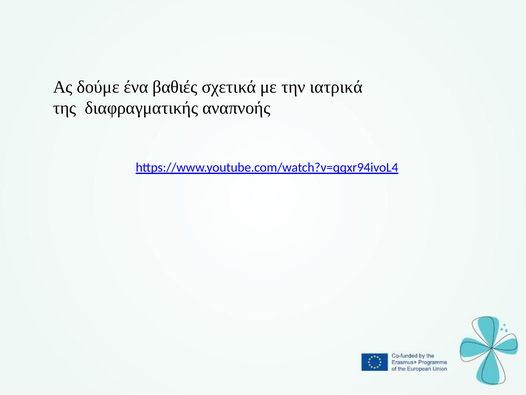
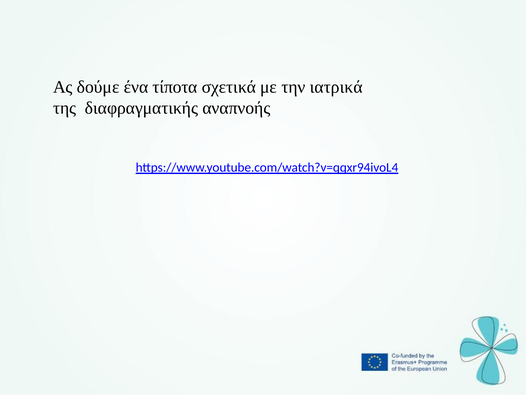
βαθιές: βαθιές -> τίποτα
